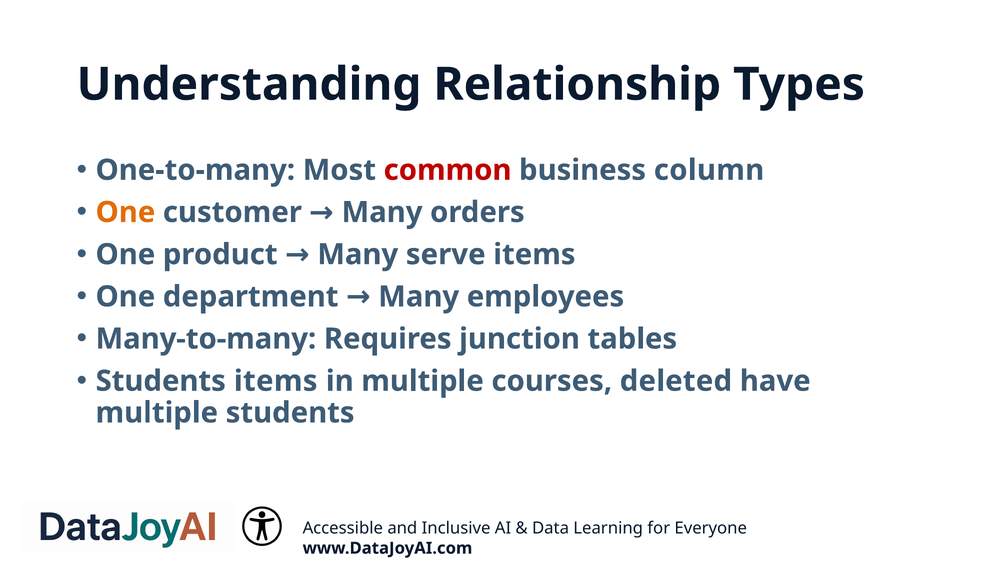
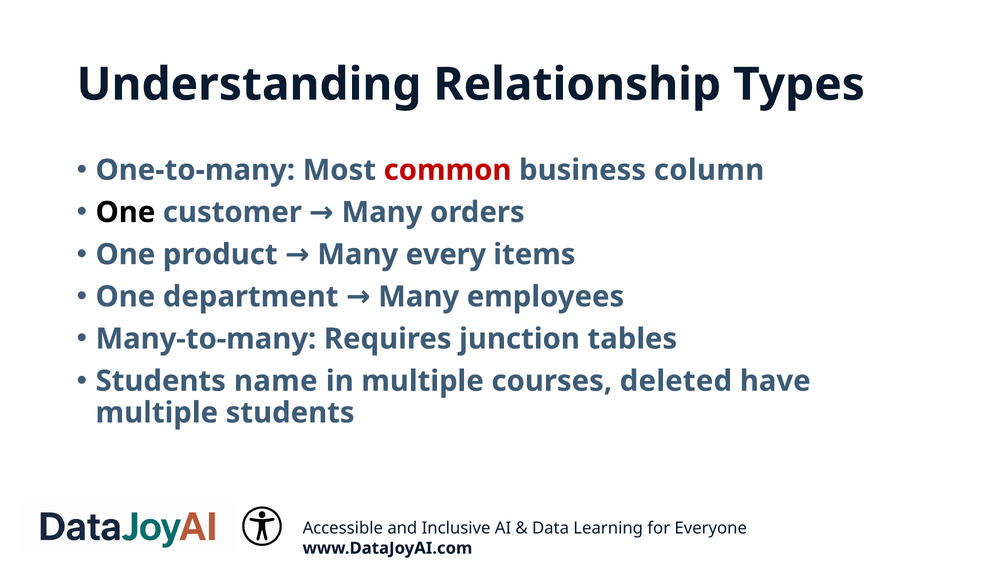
One at (125, 212) colour: orange -> black
serve: serve -> every
Students items: items -> name
